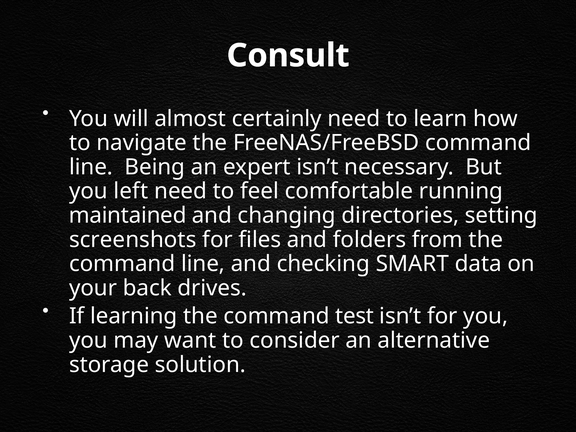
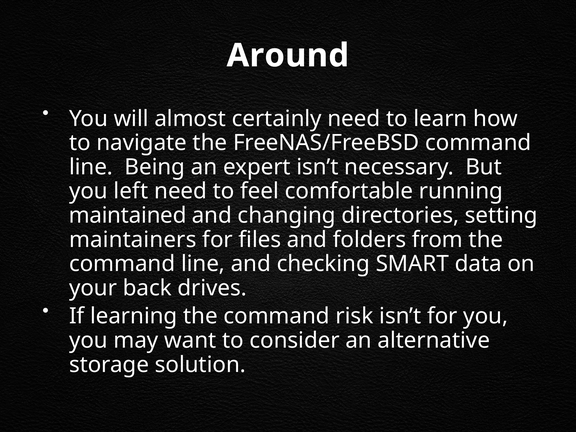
Consult: Consult -> Around
screenshots: screenshots -> maintainers
test: test -> risk
